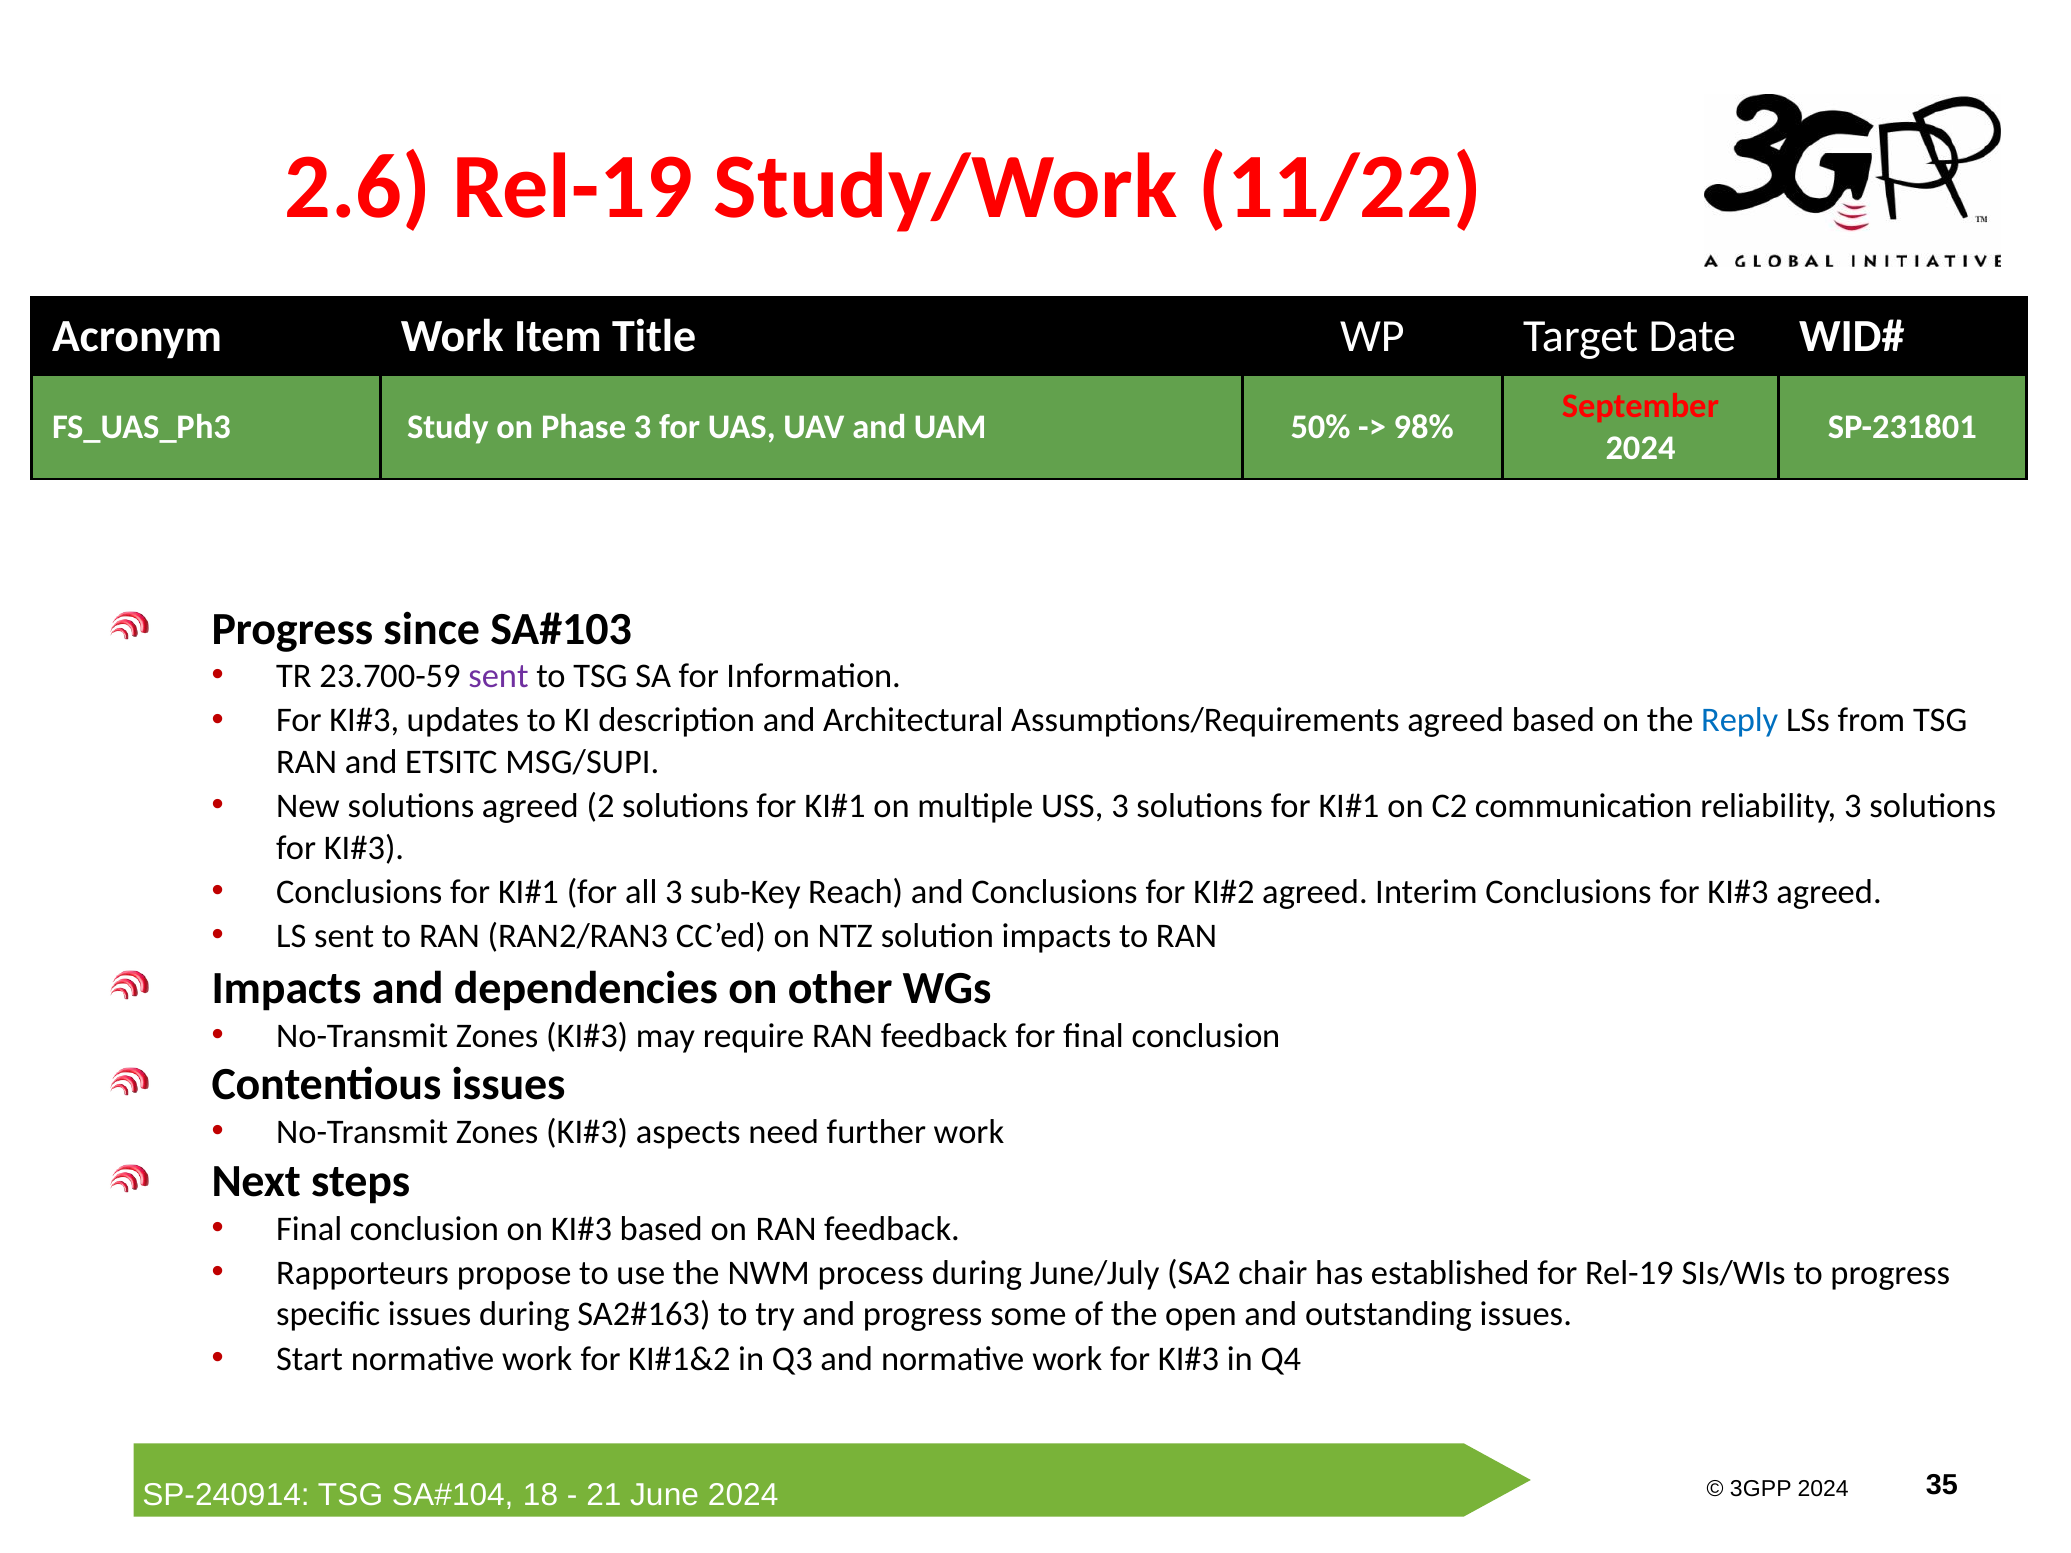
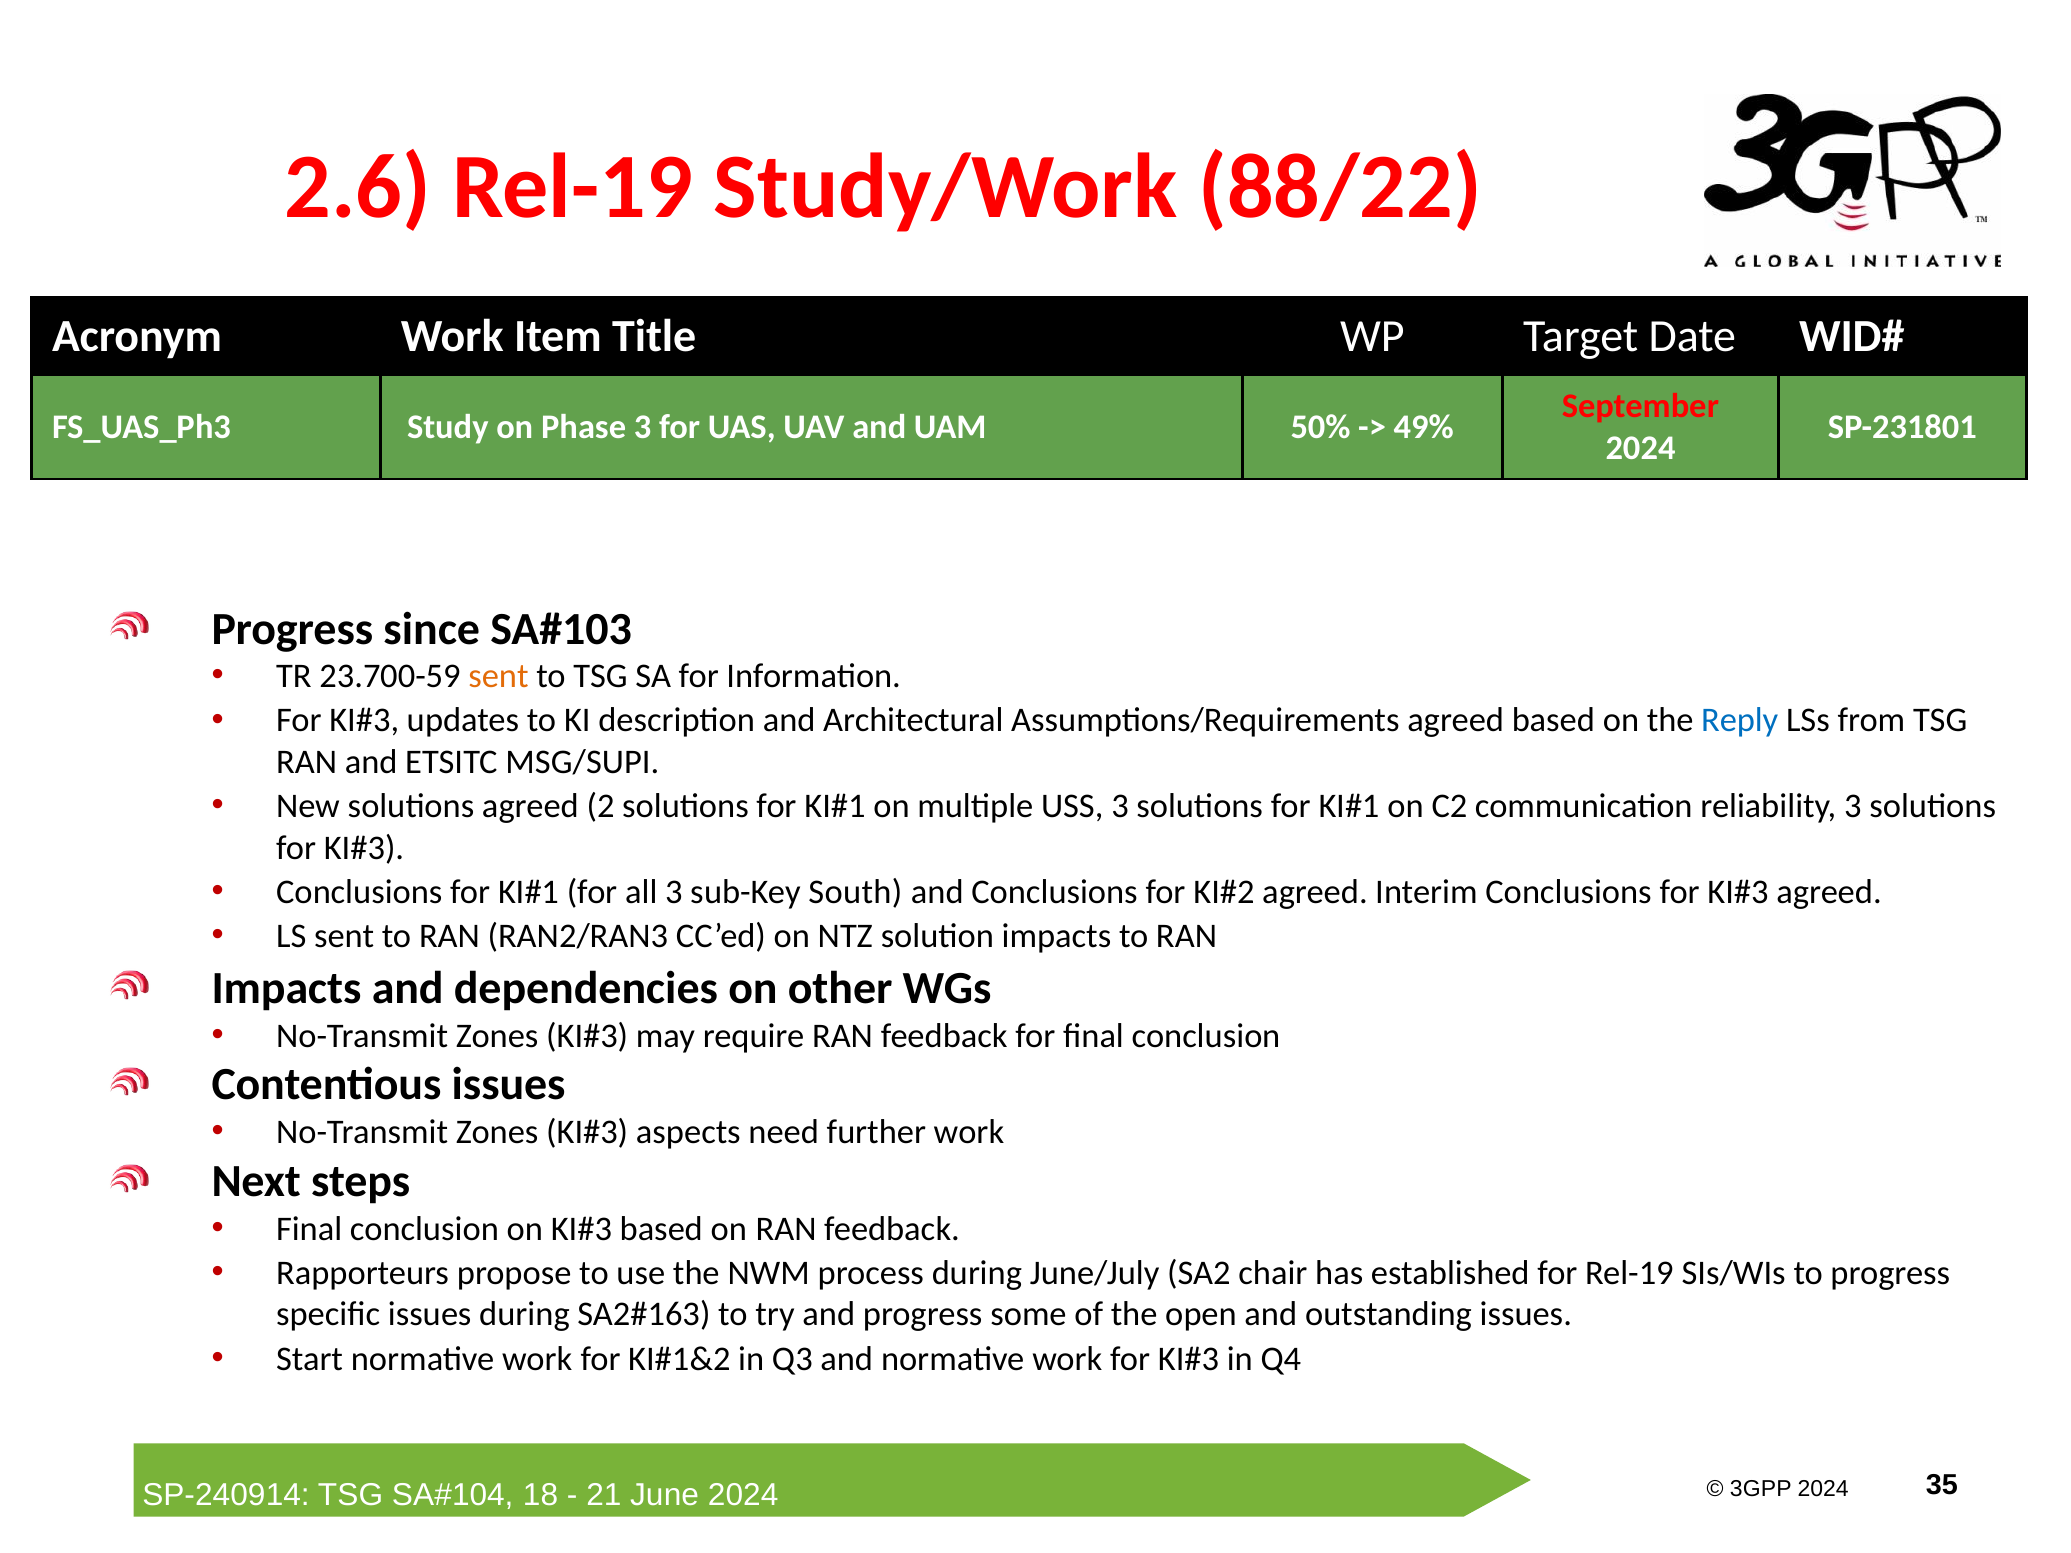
11/22: 11/22 -> 88/22
98%: 98% -> 49%
sent at (498, 676) colour: purple -> orange
Reach: Reach -> South
